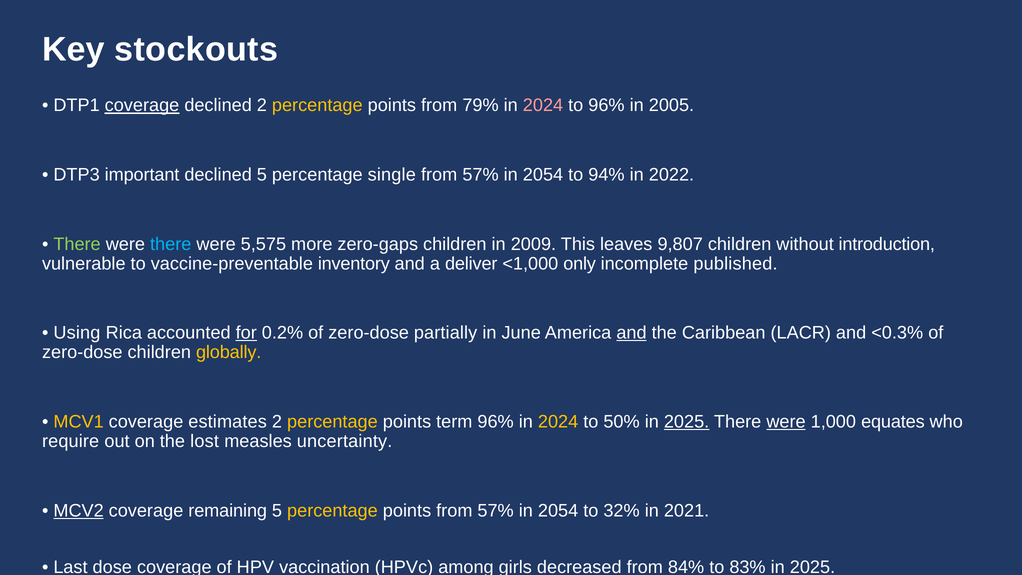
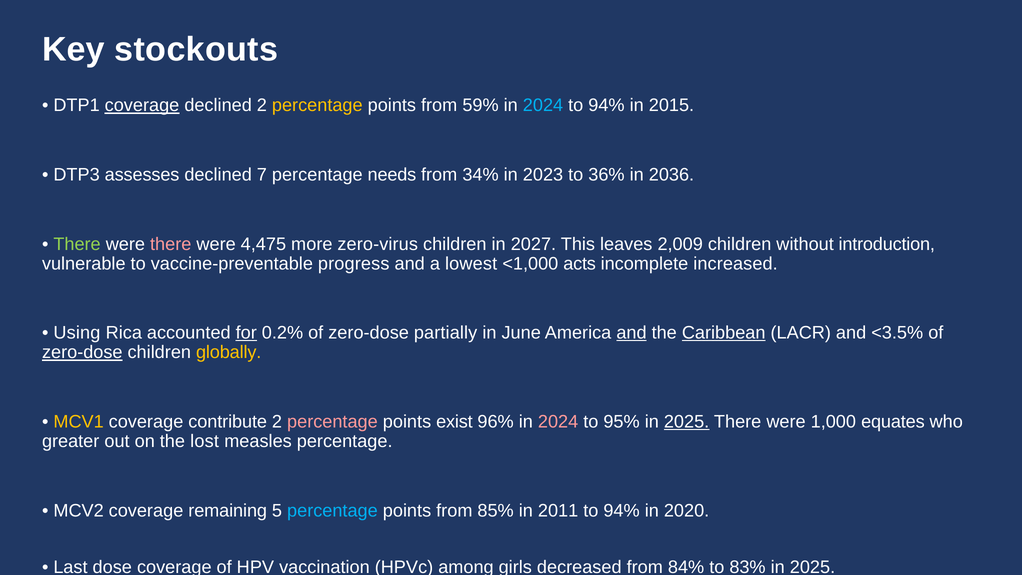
79%: 79% -> 59%
2024 at (543, 105) colour: pink -> light blue
96% at (606, 105): 96% -> 94%
2005: 2005 -> 2015
important: important -> assesses
declined 5: 5 -> 7
single: single -> needs
57% at (480, 175): 57% -> 34%
2054 at (543, 175): 2054 -> 2023
94%: 94% -> 36%
2022: 2022 -> 2036
there at (171, 244) colour: light blue -> pink
5,575: 5,575 -> 4,475
zero-gaps: zero-gaps -> zero-virus
2009: 2009 -> 2027
9,807: 9,807 -> 2,009
inventory: inventory -> progress
deliver: deliver -> lowest
only: only -> acts
published: published -> increased
Caribbean underline: none -> present
<0.3%: <0.3% -> <3.5%
zero-dose at (82, 352) underline: none -> present
estimates: estimates -> contribute
percentage at (332, 422) colour: yellow -> pink
term: term -> exist
2024 at (558, 422) colour: yellow -> pink
50%: 50% -> 95%
were at (786, 422) underline: present -> none
require: require -> greater
measles uncertainty: uncertainty -> percentage
MCV2 underline: present -> none
percentage at (332, 511) colour: yellow -> light blue
points from 57%: 57% -> 85%
2054 at (558, 511): 2054 -> 2011
32% at (622, 511): 32% -> 94%
2021: 2021 -> 2020
